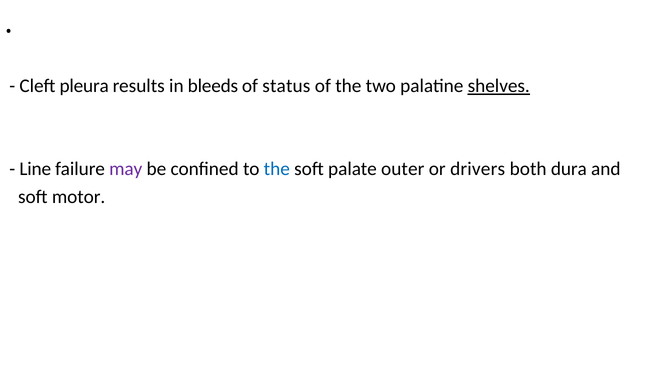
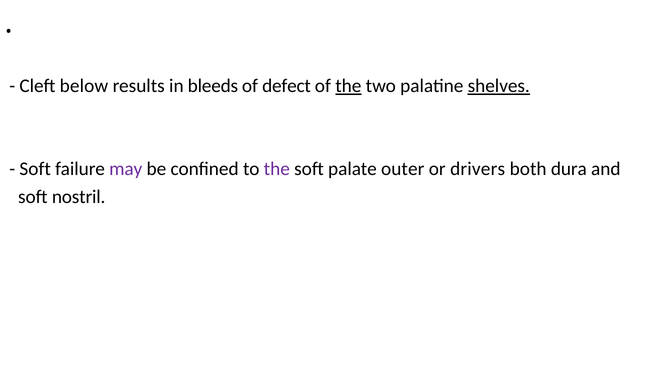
pleura: pleura -> below
status: status -> defect
the at (348, 86) underline: none -> present
Line at (35, 169): Line -> Soft
the at (277, 169) colour: blue -> purple
motor: motor -> nostril
